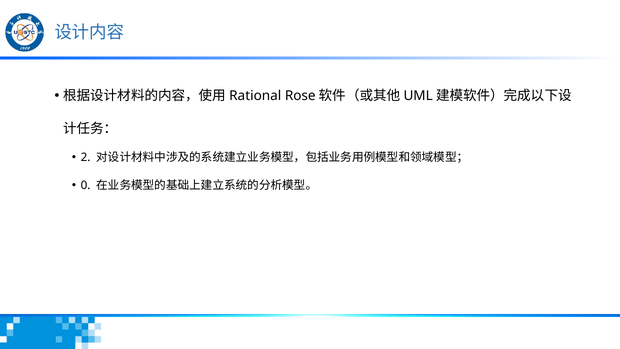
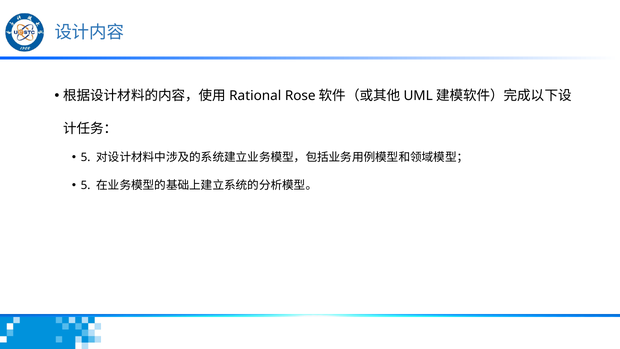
2 at (86, 157): 2 -> 5
0 at (86, 185): 0 -> 5
